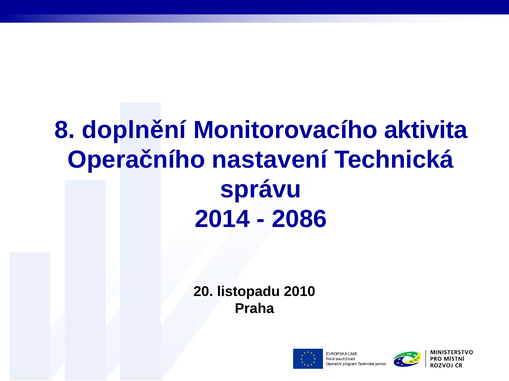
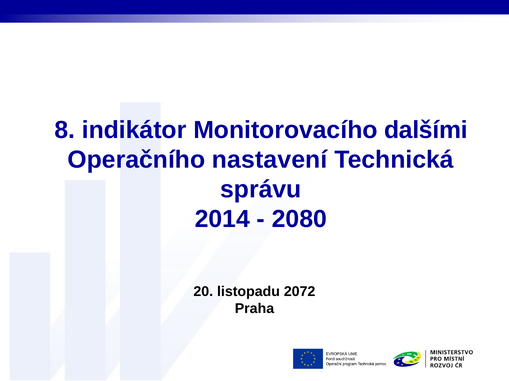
doplnění: doplnění -> indikátor
aktivita: aktivita -> dalšími
2086: 2086 -> 2080
2010: 2010 -> 2072
